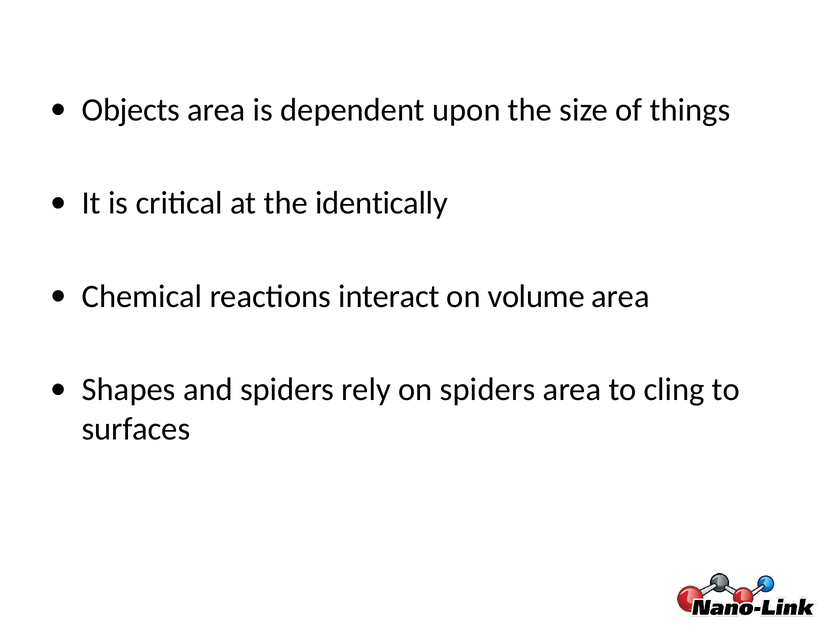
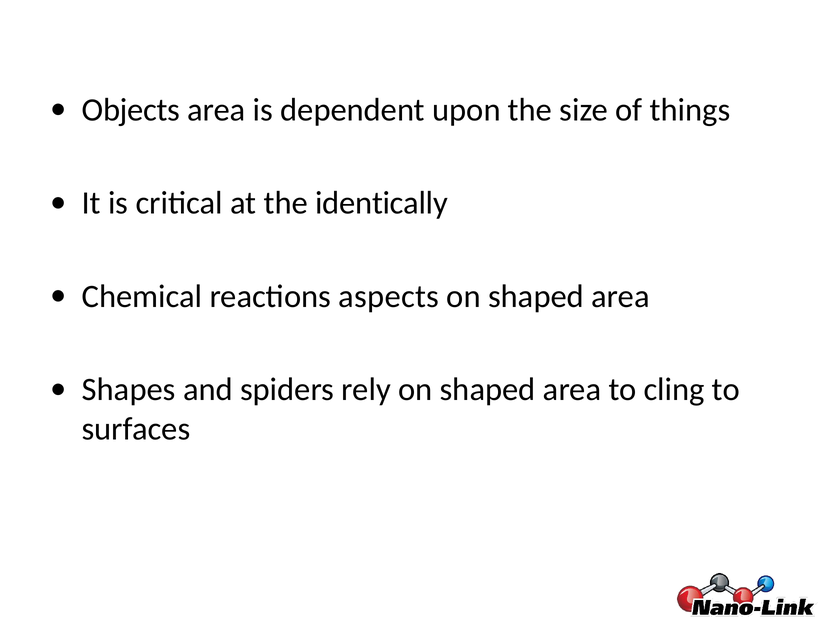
interact: interact -> aspects
volume at (536, 296): volume -> shaped
rely on spiders: spiders -> shaped
